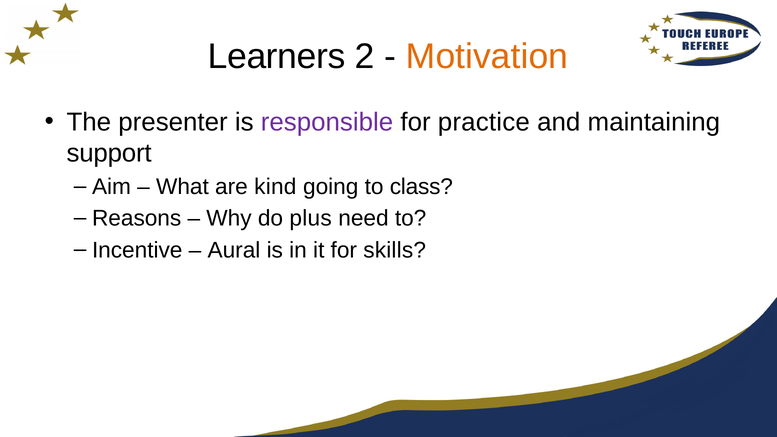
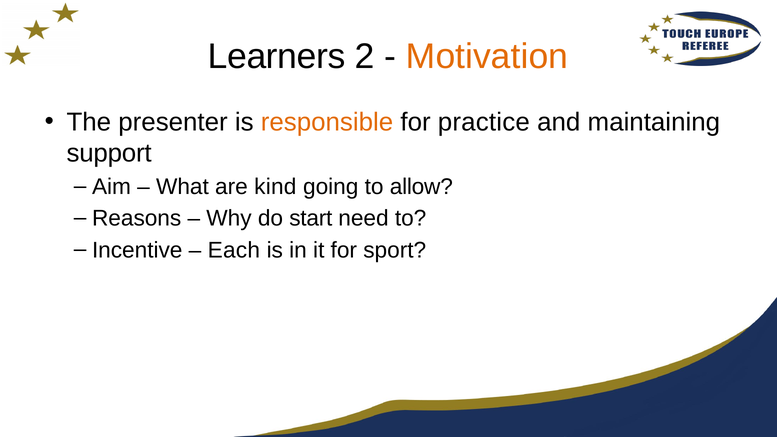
responsible colour: purple -> orange
class: class -> allow
plus: plus -> start
Aural: Aural -> Each
skills: skills -> sport
